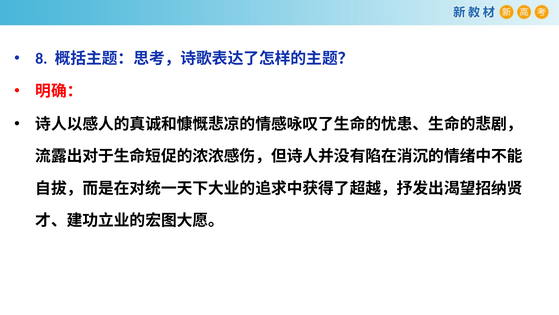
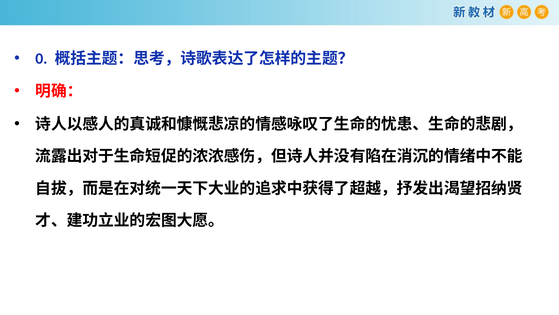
8: 8 -> 0
